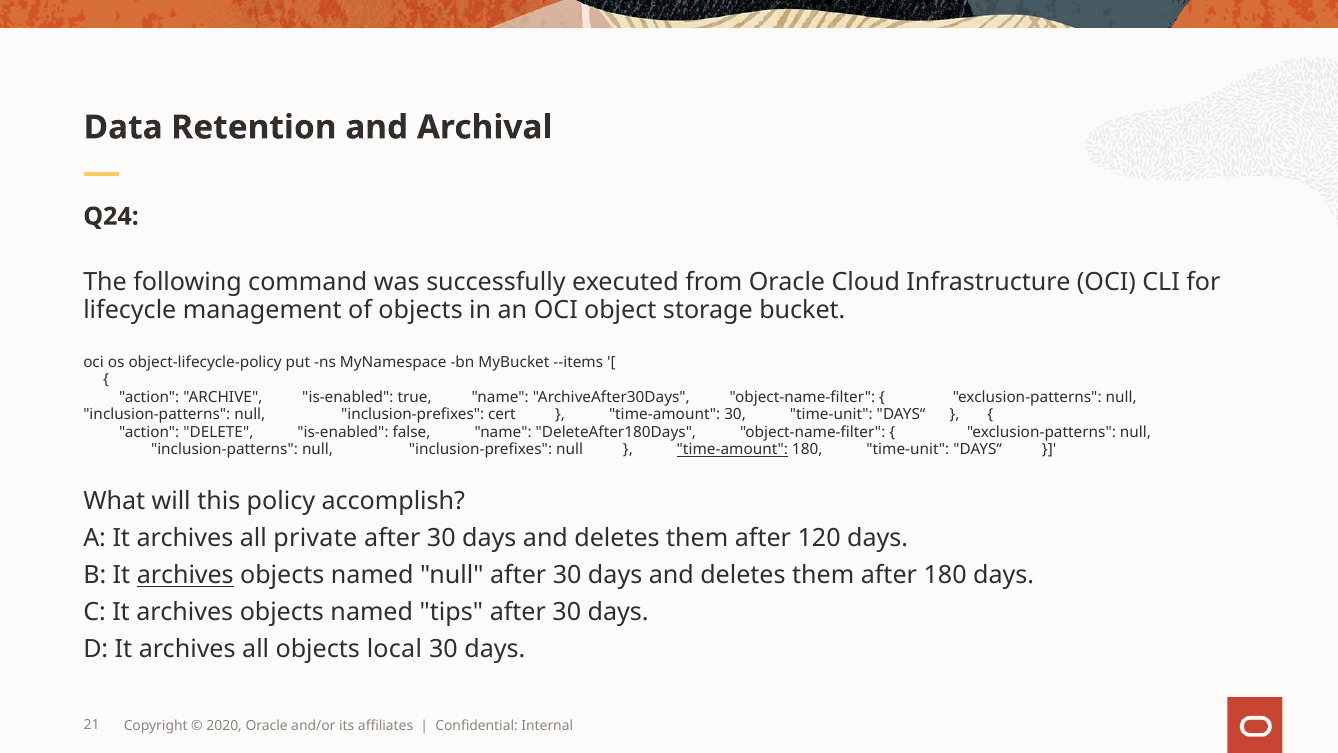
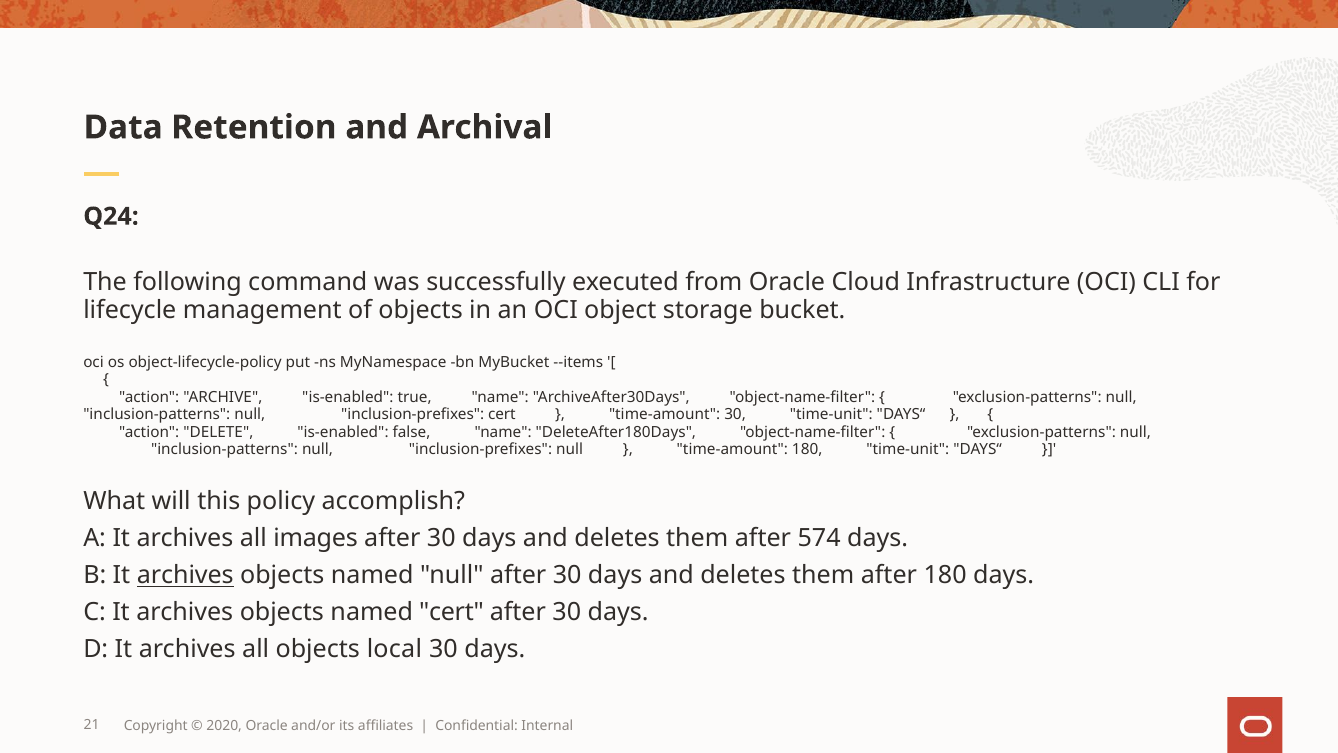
time-amount at (732, 450) underline: present -> none
private: private -> images
120: 120 -> 574
named tips: tips -> cert
